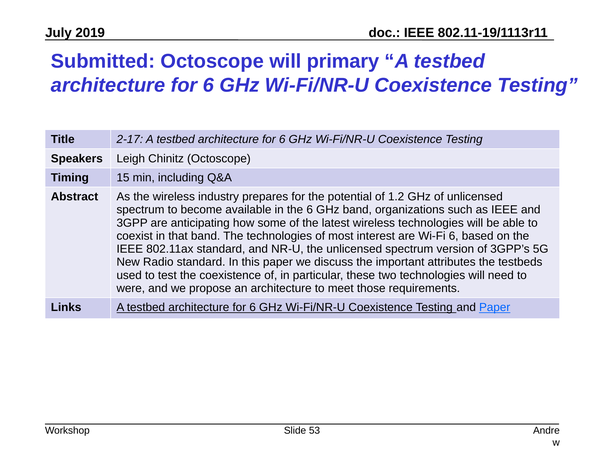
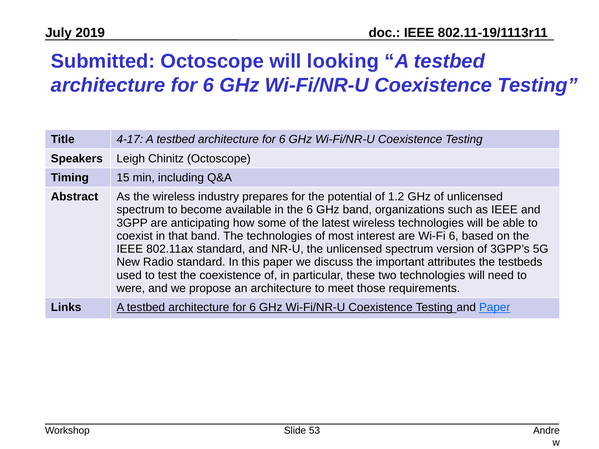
primary: primary -> looking
2-17: 2-17 -> 4-17
